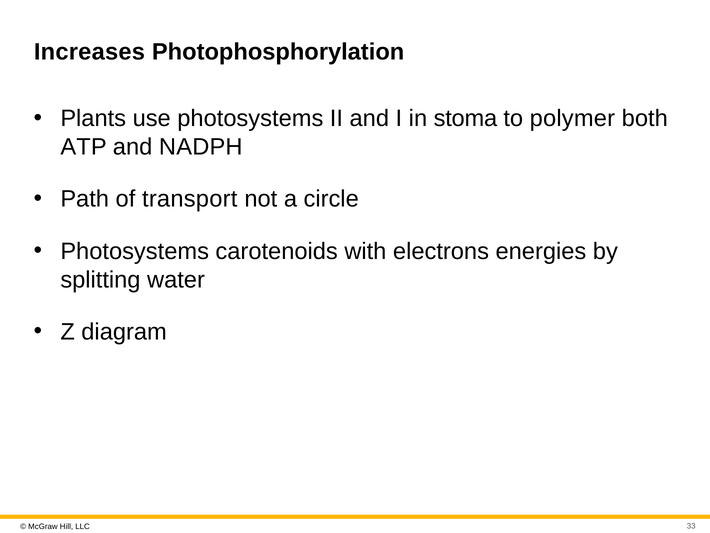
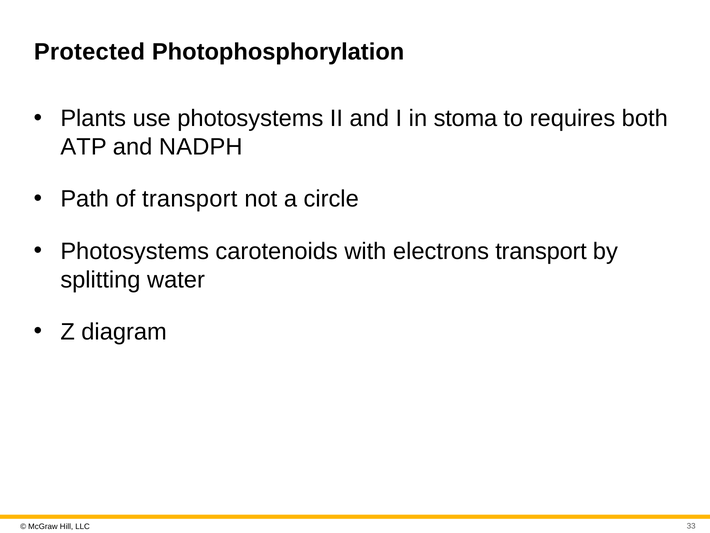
Increases: Increases -> Protected
polymer: polymer -> requires
electrons energies: energies -> transport
